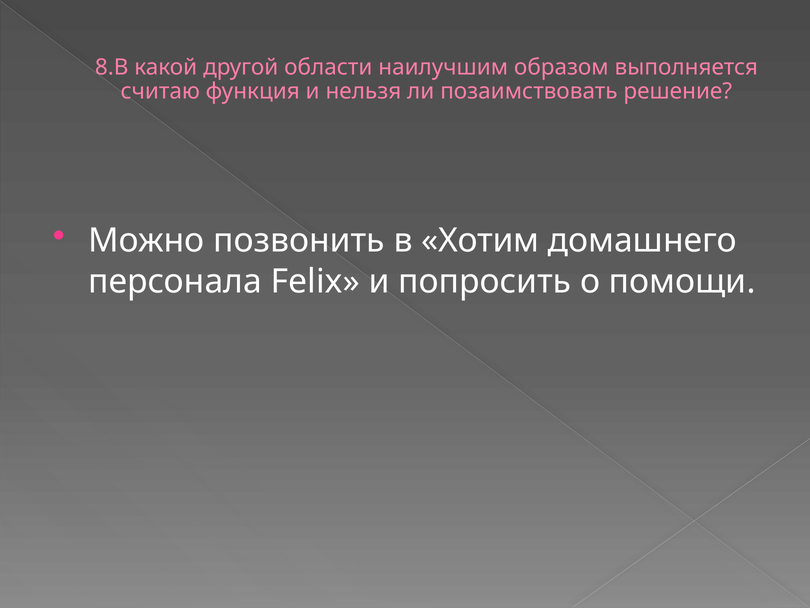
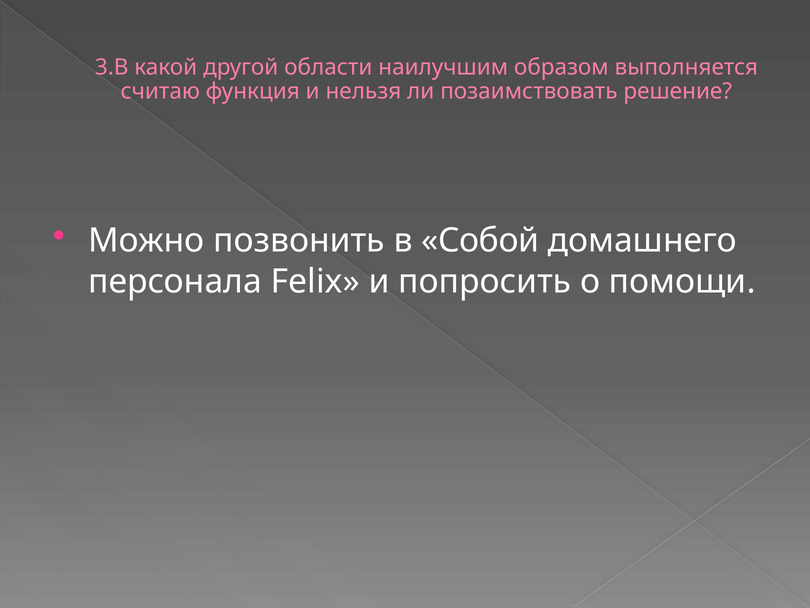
8.В: 8.В -> 3.В
Хотим: Хотим -> Собой
